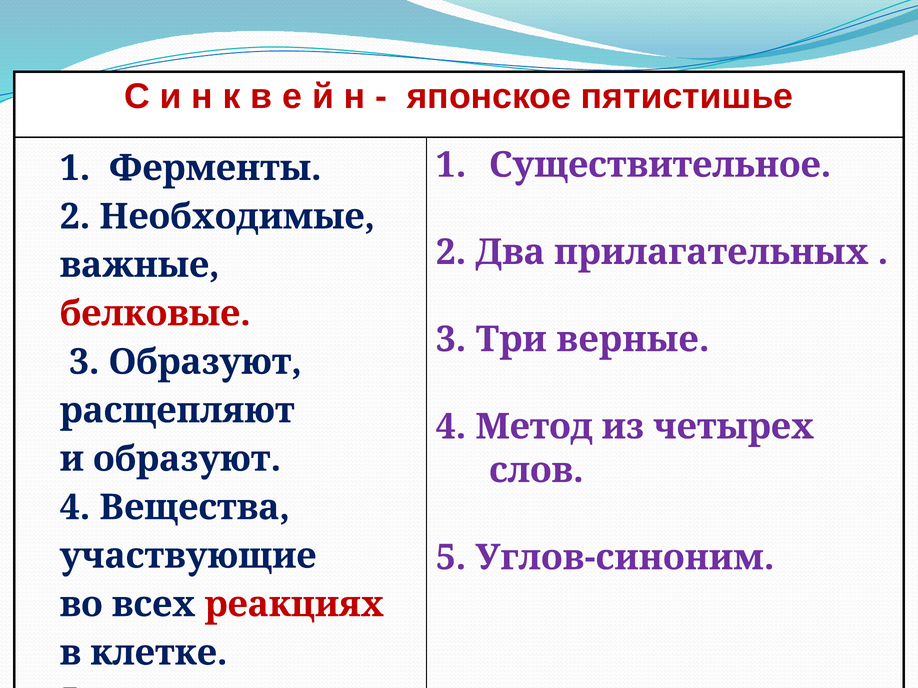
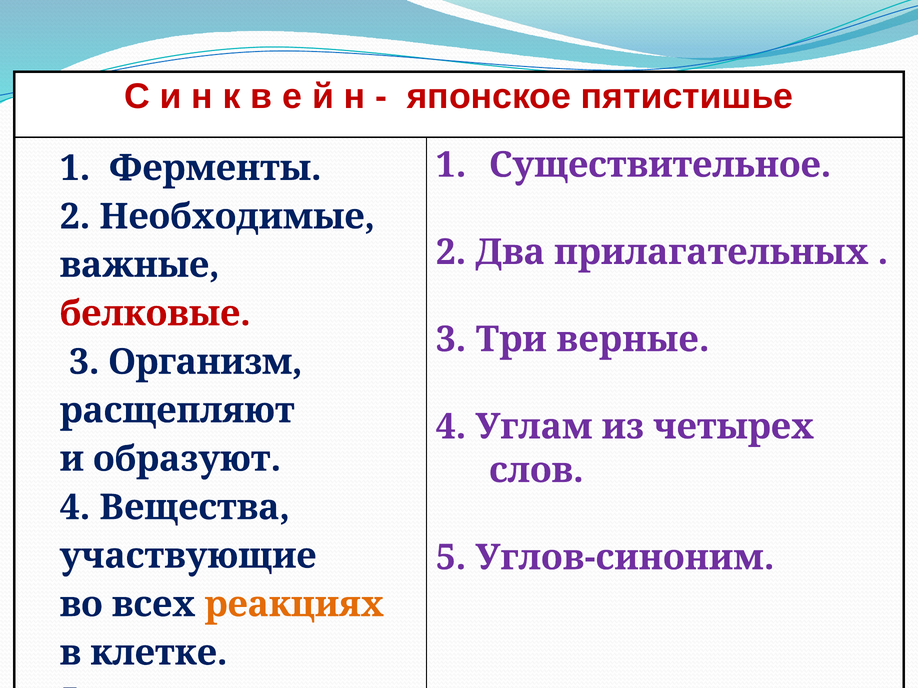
3 Образуют: Образуют -> Организм
Метод: Метод -> Углам
реакциях colour: red -> orange
